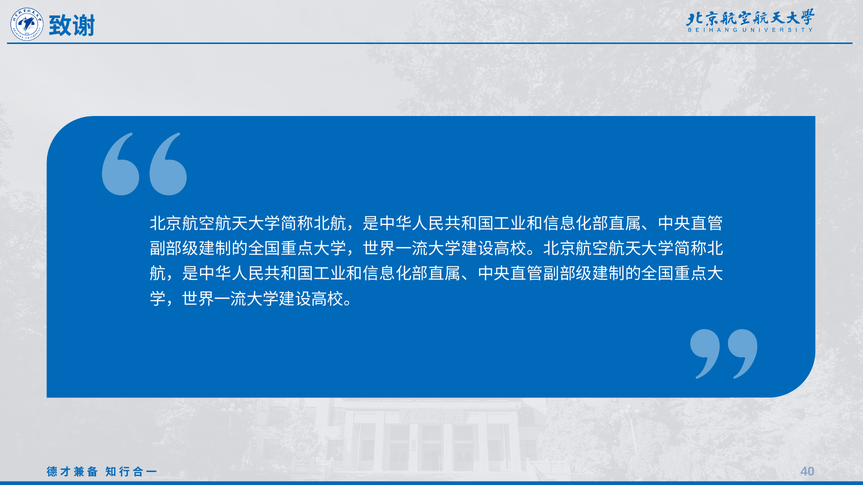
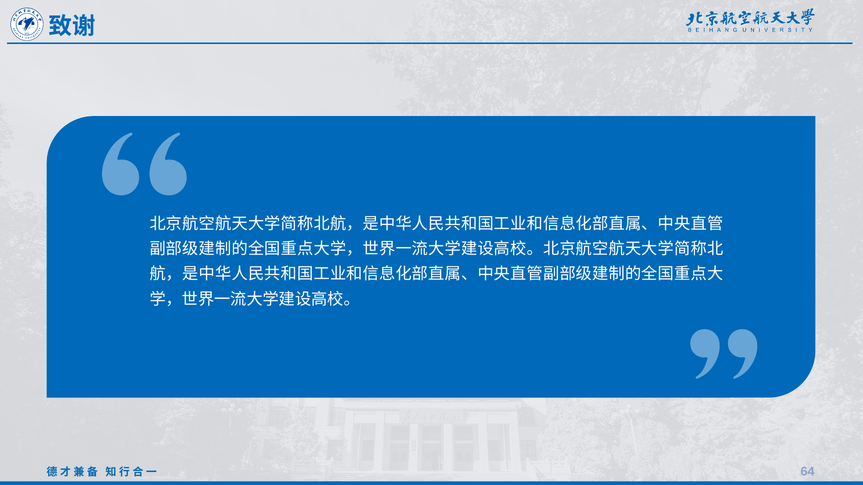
40: 40 -> 64
